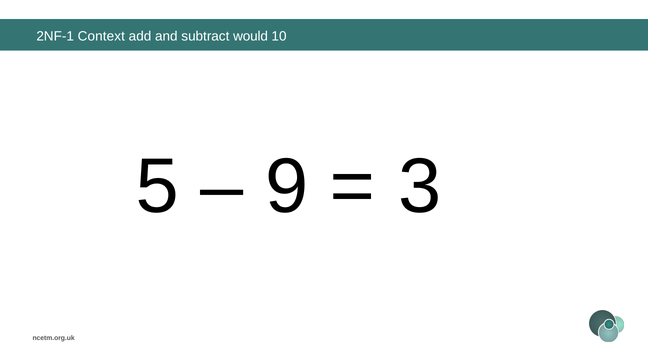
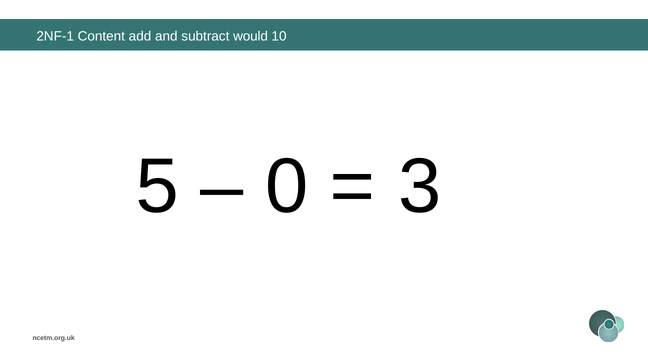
Context: Context -> Content
9: 9 -> 0
